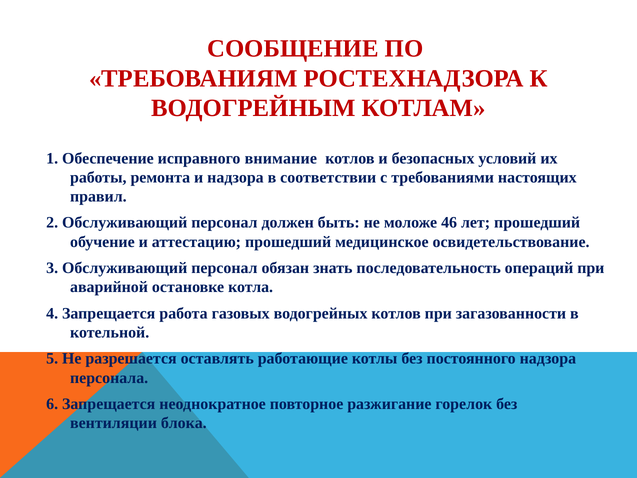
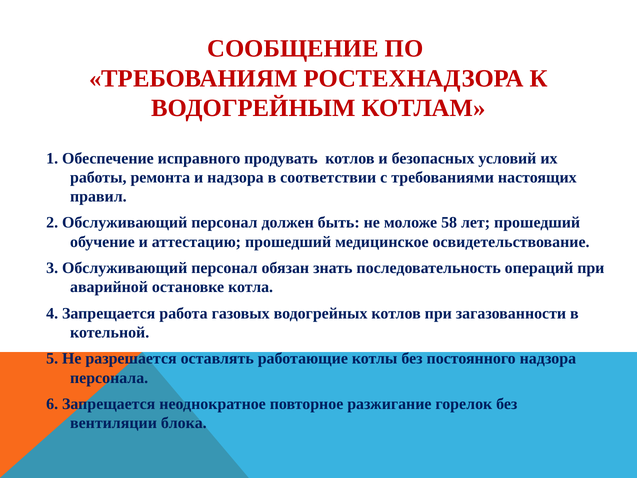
внимание: внимание -> продувать
46: 46 -> 58
